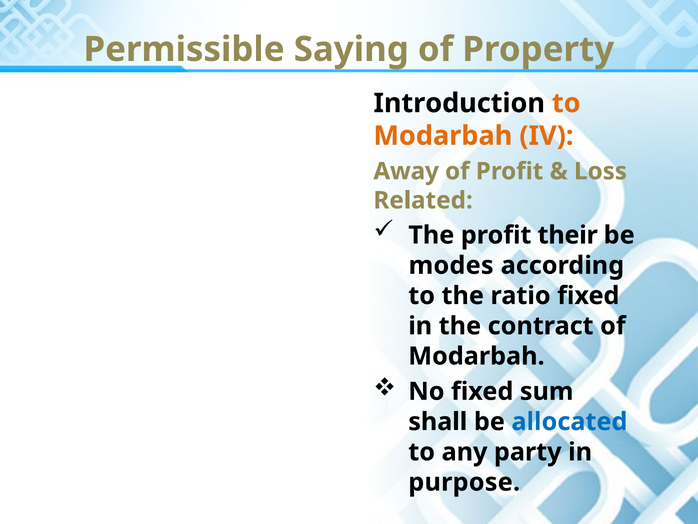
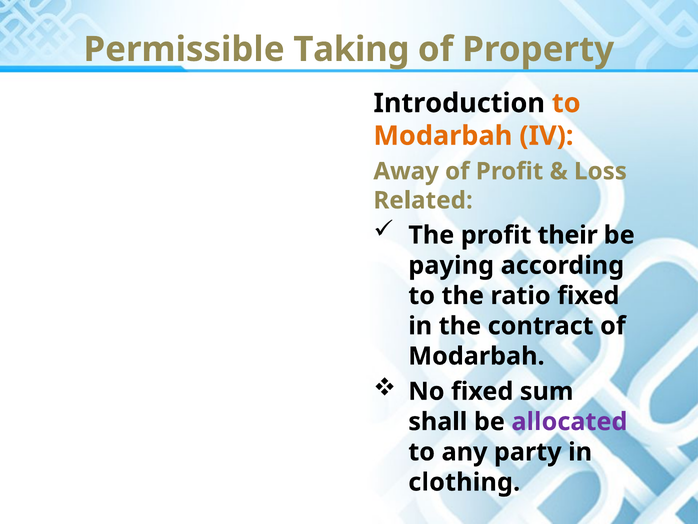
Saying: Saying -> Taking
modes: modes -> paying
allocated colour: blue -> purple
purpose: purpose -> clothing
